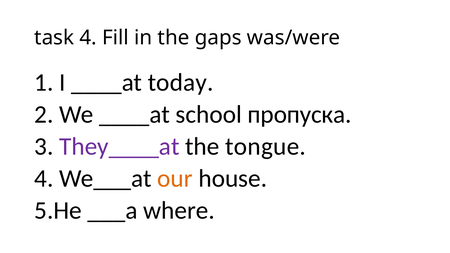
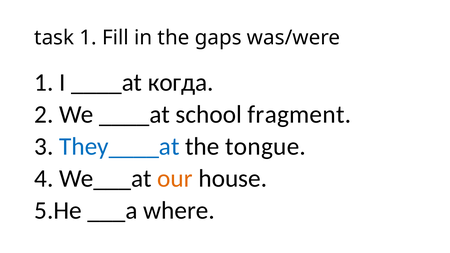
task 4: 4 -> 1
today: today -> когда
пропуска: пропуска -> fragment
They____at colour: purple -> blue
